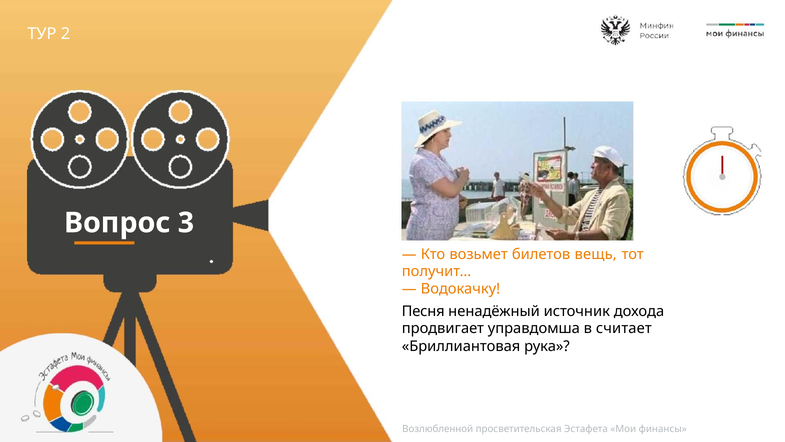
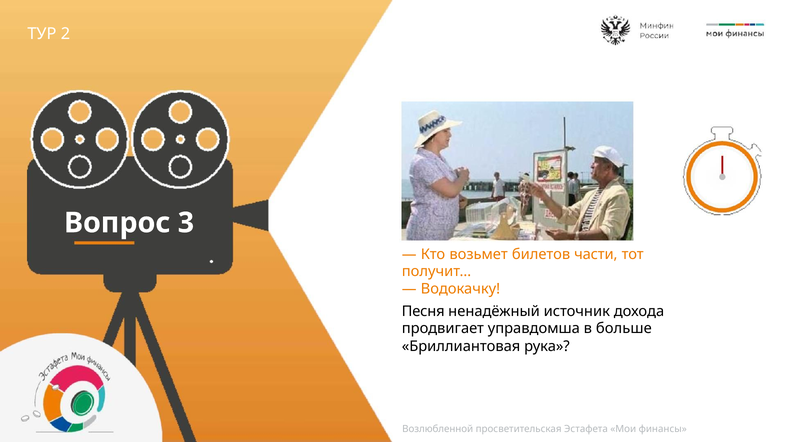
вещь: вещь -> части
считает: считает -> больше
